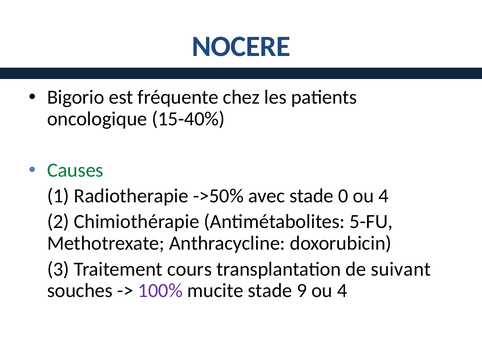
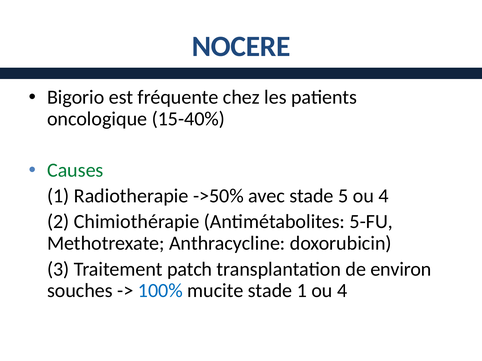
0: 0 -> 5
cours: cours -> patch
suivant: suivant -> environ
100% colour: purple -> blue
stade 9: 9 -> 1
